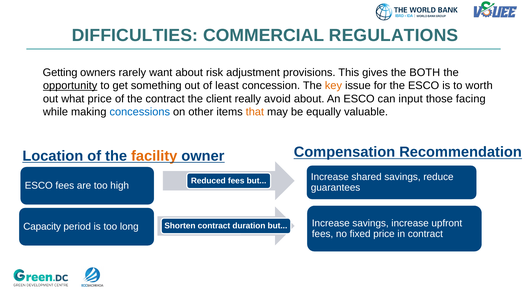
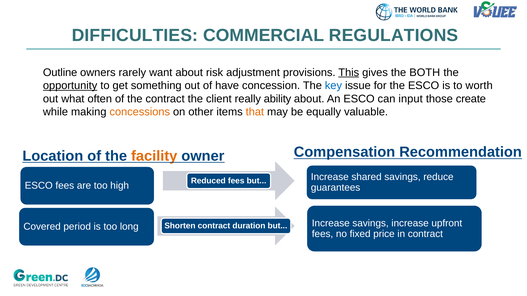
Getting: Getting -> Outline
This underline: none -> present
least: least -> have
key colour: orange -> blue
what price: price -> often
avoid: avoid -> ability
facing: facing -> create
concessions colour: blue -> orange
Capacity: Capacity -> Covered
